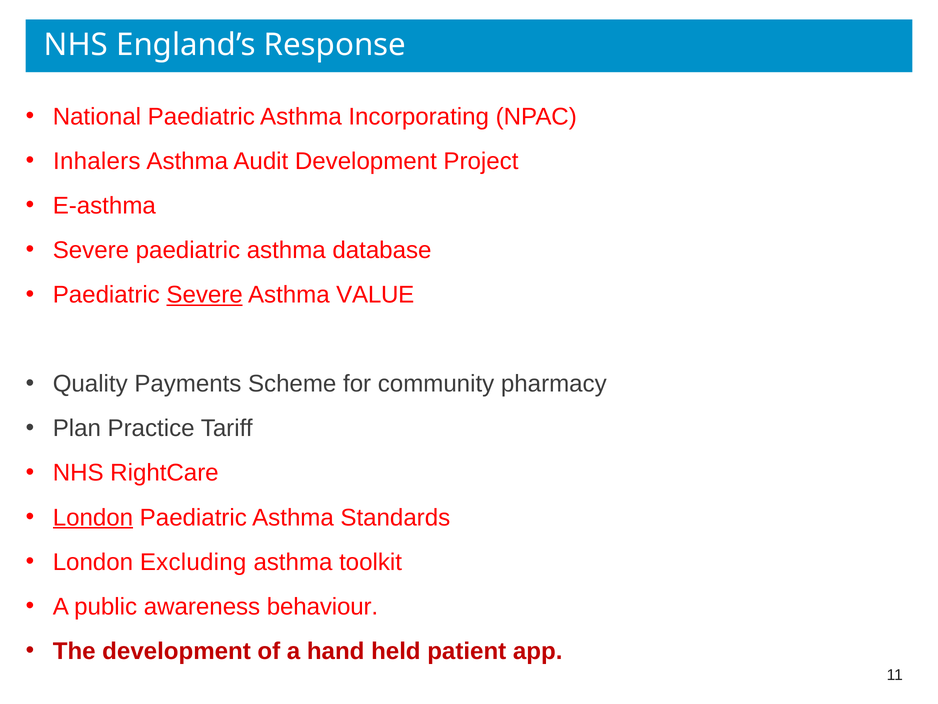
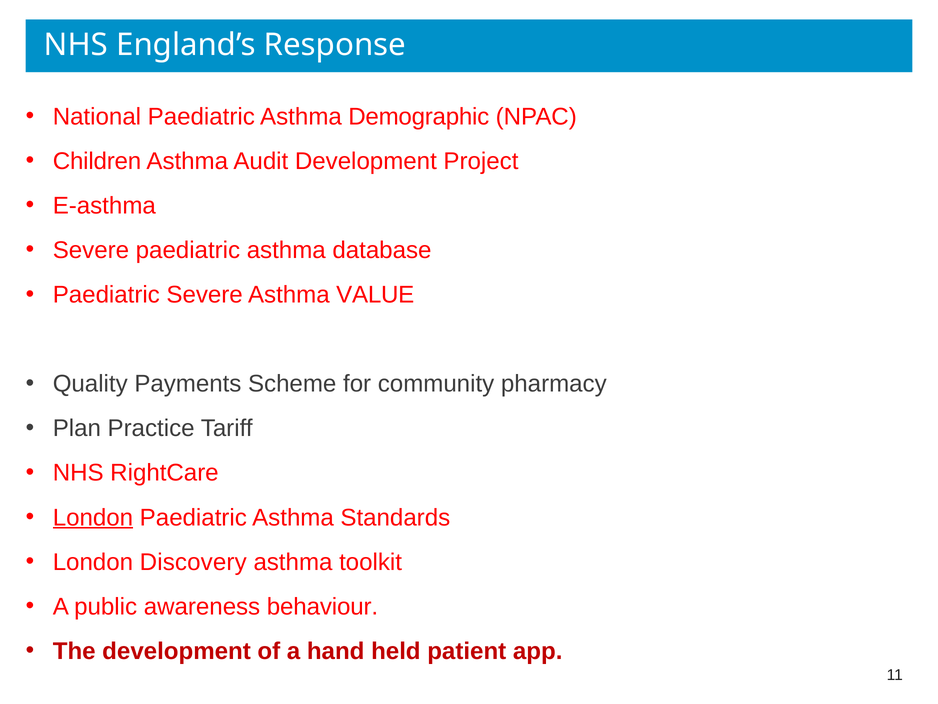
Incorporating: Incorporating -> Demographic
Inhalers: Inhalers -> Children
Severe at (205, 295) underline: present -> none
Excluding: Excluding -> Discovery
